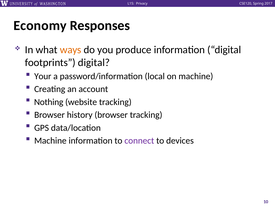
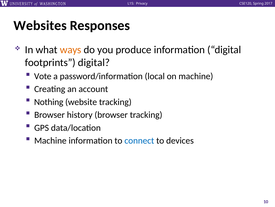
Economy: Economy -> Websites
Your: Your -> Vote
connect colour: purple -> blue
